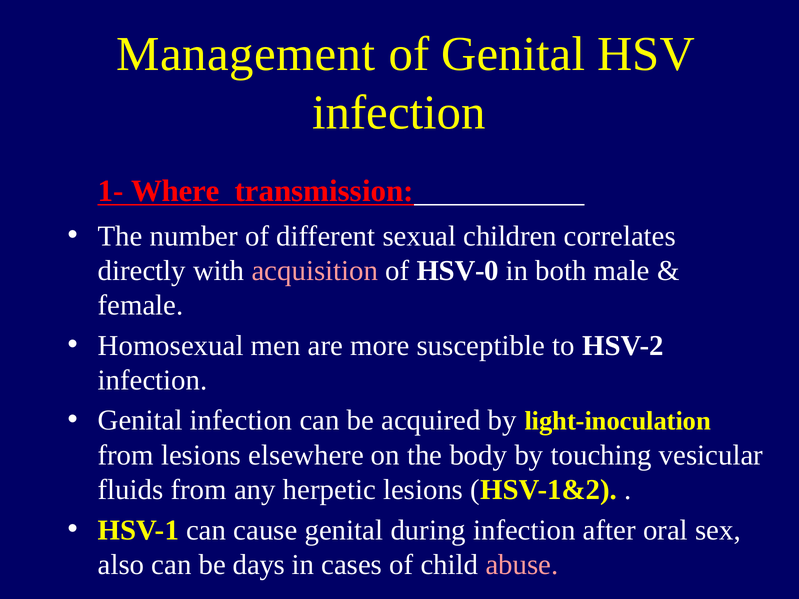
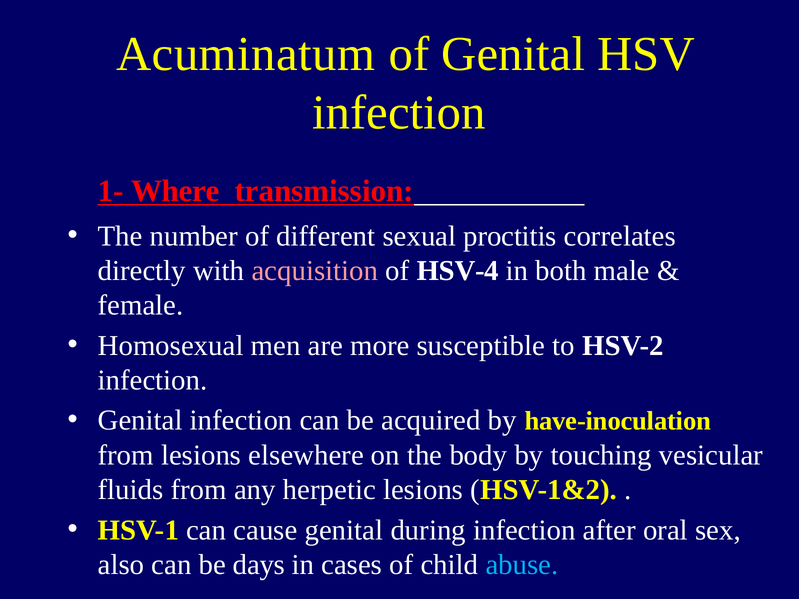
Management: Management -> Acuminatum
children: children -> proctitis
HSV-0: HSV-0 -> HSV-4
light-inoculation: light-inoculation -> have-inoculation
abuse colour: pink -> light blue
